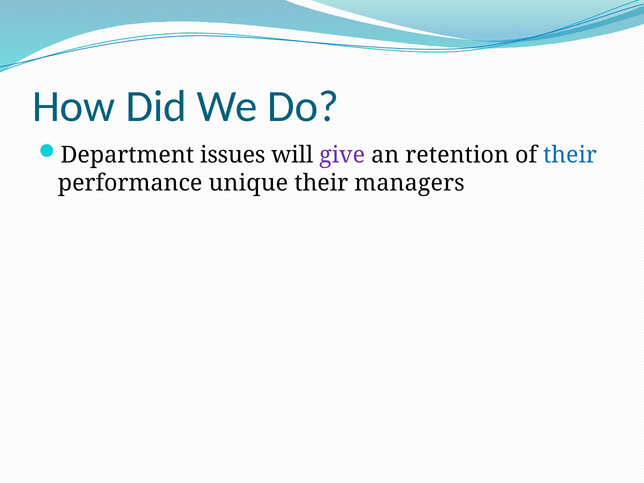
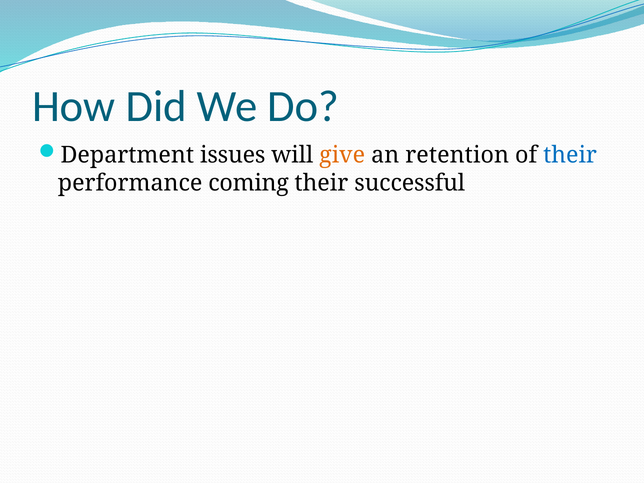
give colour: purple -> orange
unique: unique -> coming
managers: managers -> successful
